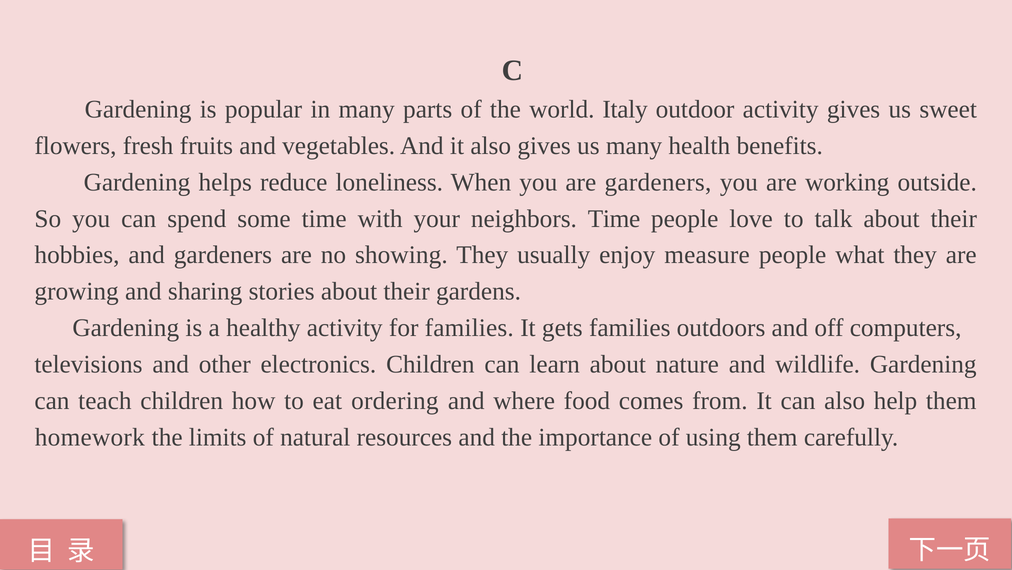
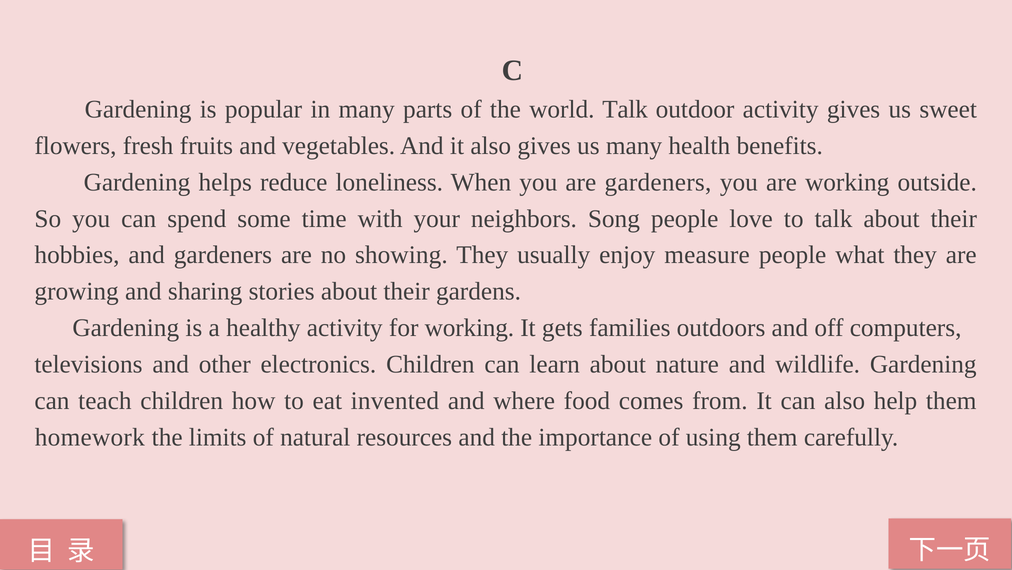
world Italy: Italy -> Talk
neighbors Time: Time -> Song
for families: families -> working
ordering: ordering -> invented
